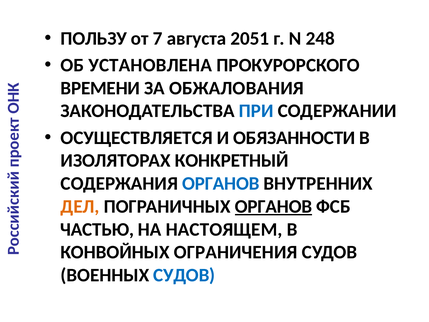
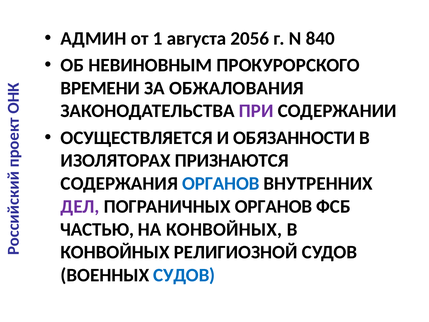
ПОЛЬЗУ: ПОЛЬЗУ -> АДМИН
7: 7 -> 1
2051: 2051 -> 2056
248: 248 -> 840
УСТАНОВЛЕНА: УСТАНОВЛЕНА -> НЕВИНОВНЫМ
ПРИ colour: blue -> purple
КОНКРЕТНЫЙ: КОНКРЕТНЫЙ -> ПРИЗНАЮТСЯ
ДЕЛ colour: orange -> purple
ОРГАНОВ at (273, 206) underline: present -> none
НА НАСТОЯЩЕМ: НАСТОЯЩЕМ -> КОНВОЙНЫХ
ОГРАНИЧЕНИЯ: ОГРАНИЧЕНИЯ -> РЕЛИГИОЗНОЙ
